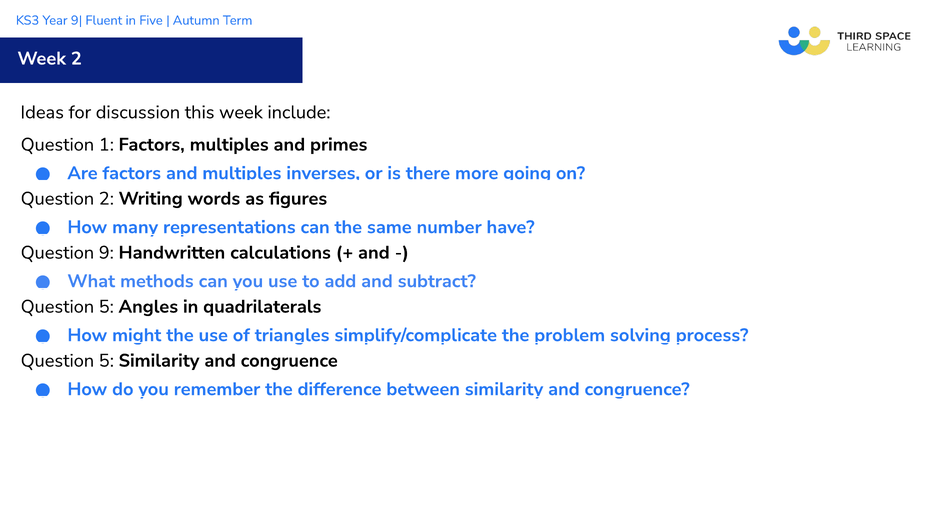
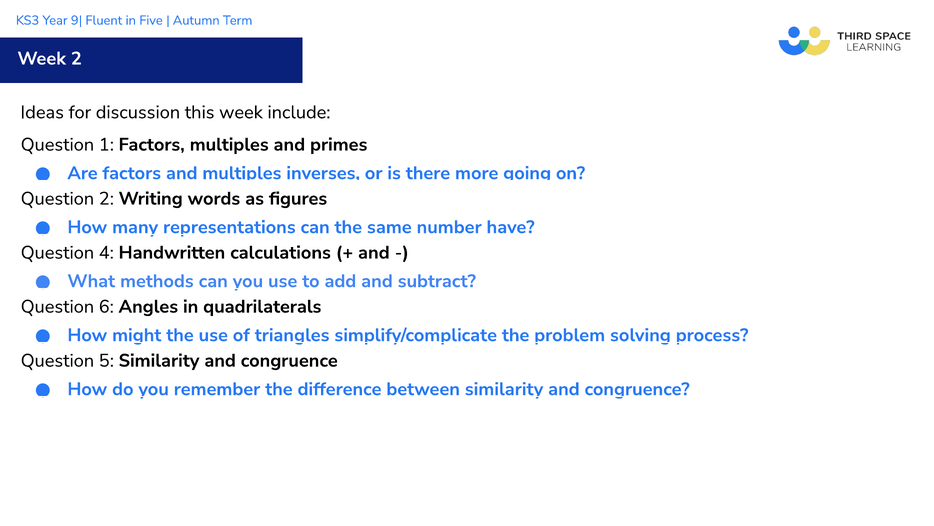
9: 9 -> 4
5 at (106, 306): 5 -> 6
